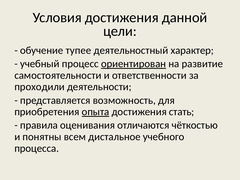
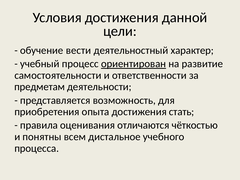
тупее: тупее -> вести
проходили: проходили -> предметам
опыта underline: present -> none
